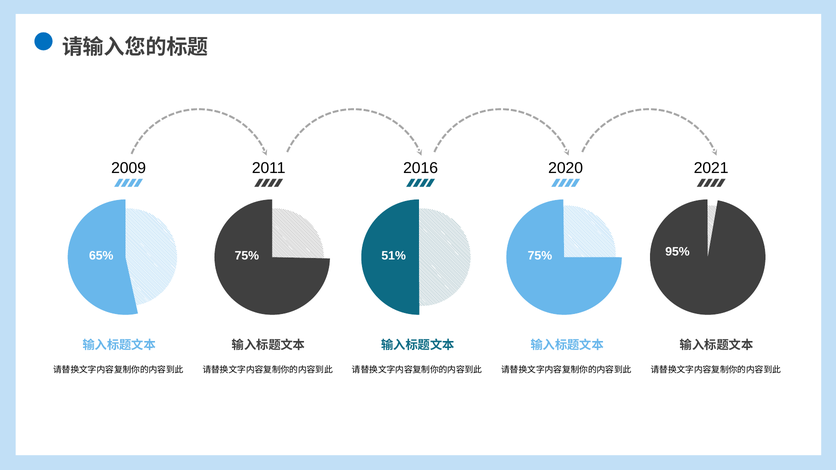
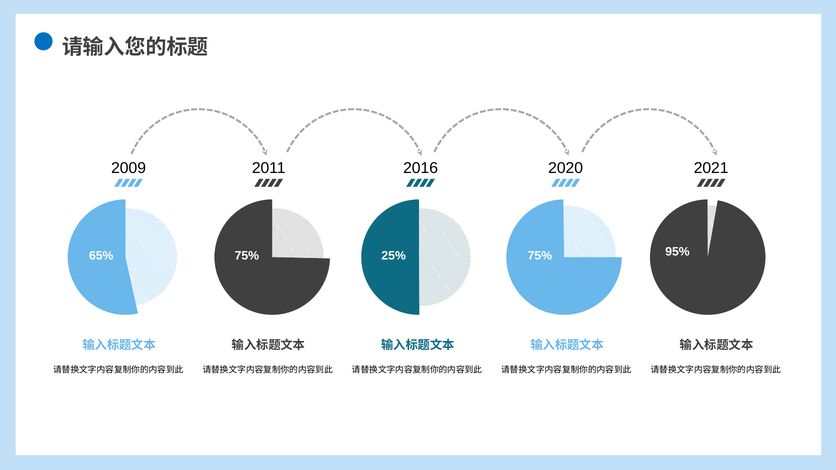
51%: 51% -> 25%
